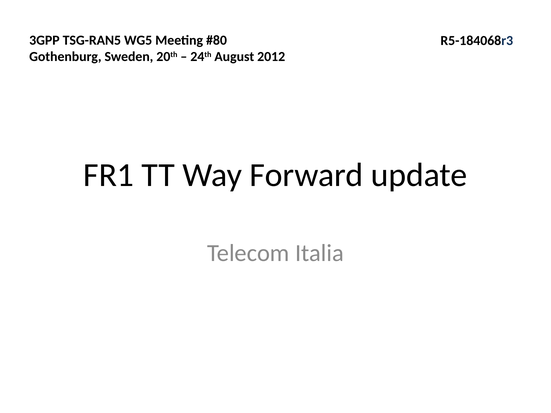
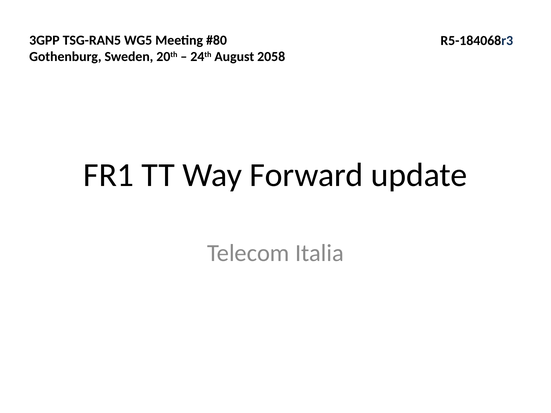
2012: 2012 -> 2058
